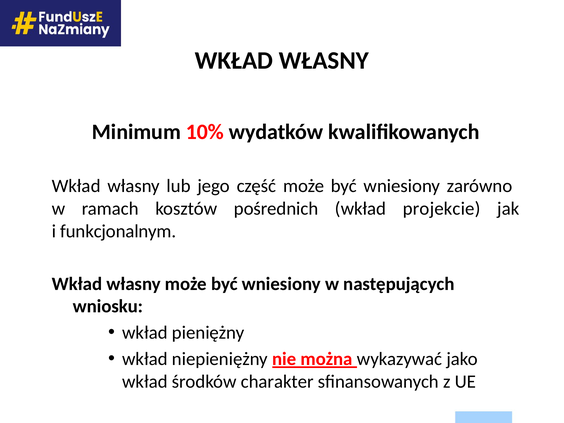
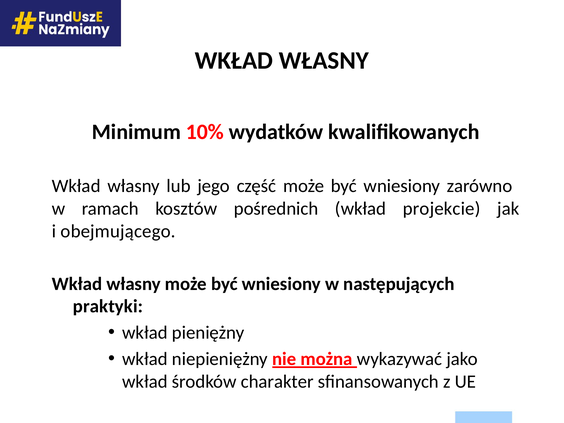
funkcjonalnym: funkcjonalnym -> obejmującego
wniosku: wniosku -> praktyki
